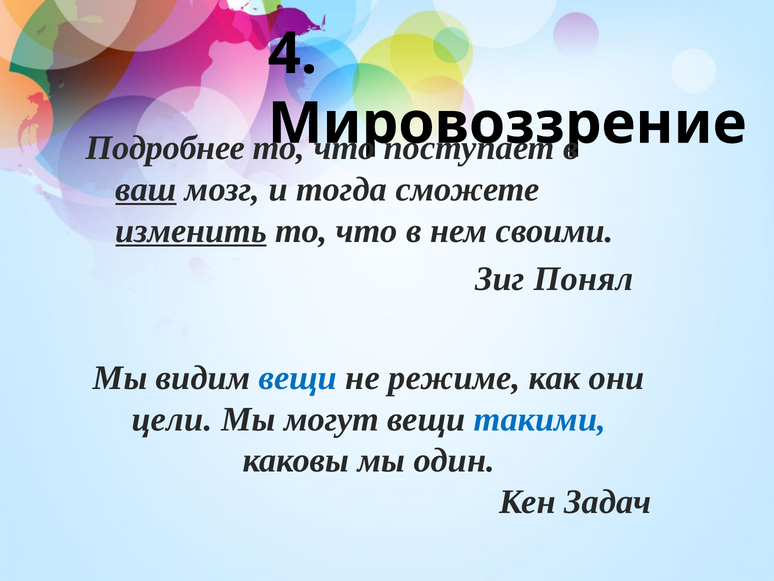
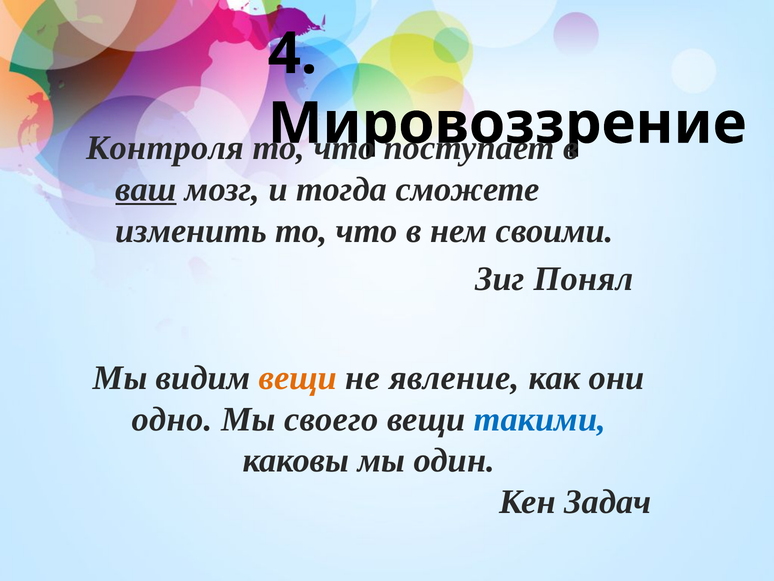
Подробнее: Подробнее -> Контроля
изменить underline: present -> none
вещи at (298, 378) colour: blue -> orange
режиме: режиме -> явление
цели: цели -> одно
могут: могут -> своего
